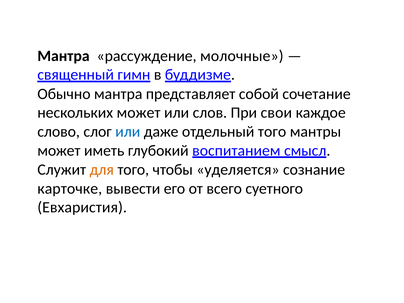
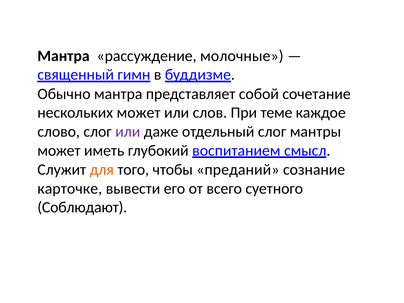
свои: свои -> теме
или at (128, 132) colour: blue -> purple
отдельный того: того -> слог
уделяется: уделяется -> преданий
Евхаристия: Евхаристия -> Соблюдают
